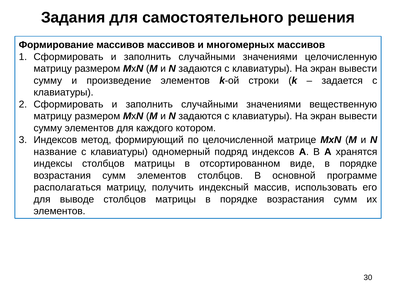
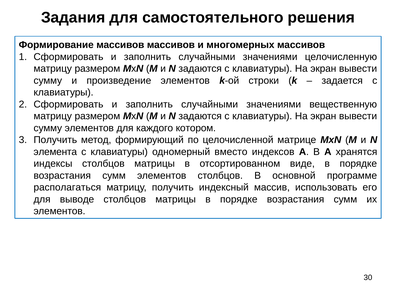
Индексов at (55, 140): Индексов -> Получить
название: название -> элемента
подряд: подряд -> вместо
